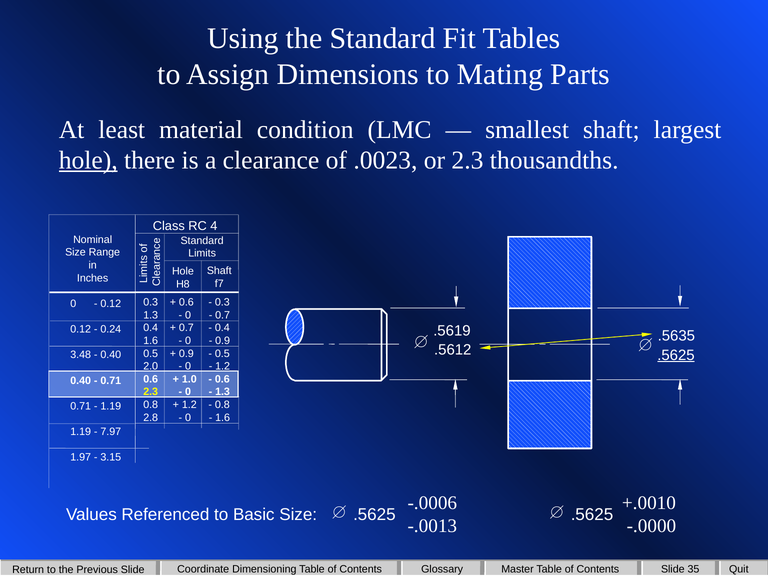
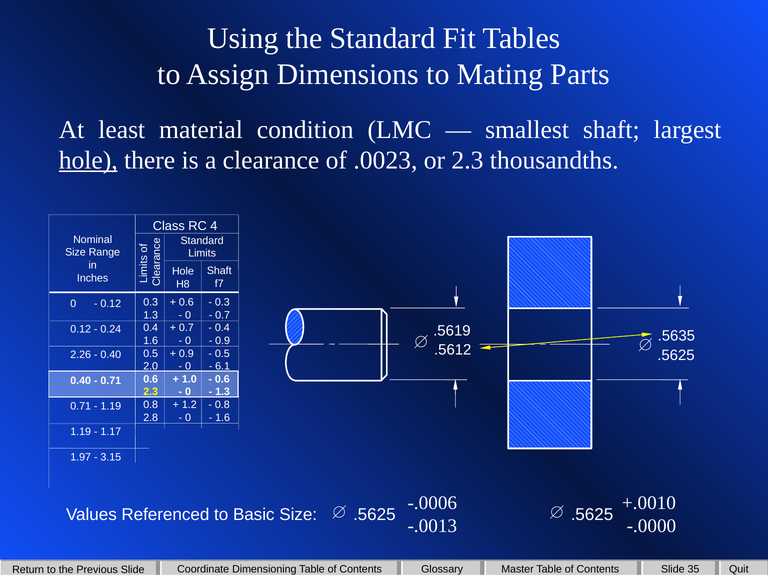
.5625 at (676, 355) underline: present -> none
3.48: 3.48 -> 2.26
1.2 at (223, 366): 1.2 -> 6.1
7.97: 7.97 -> 1.17
